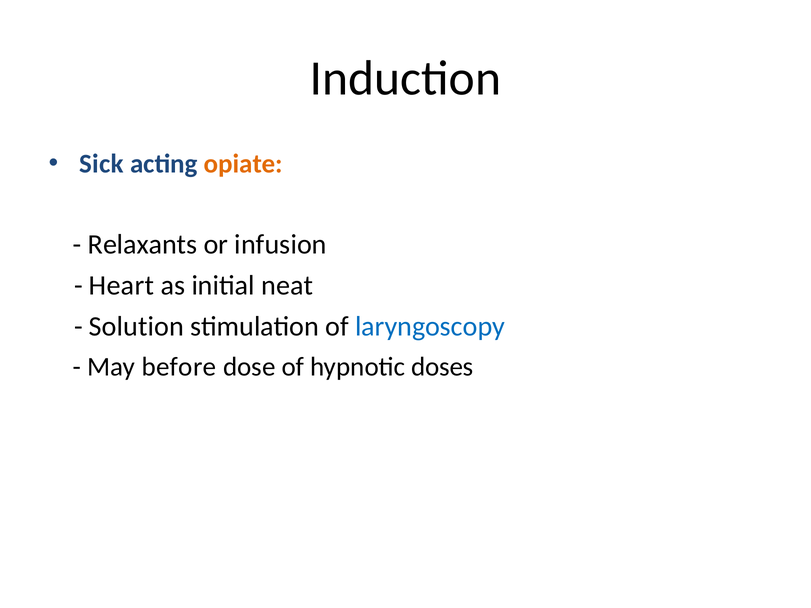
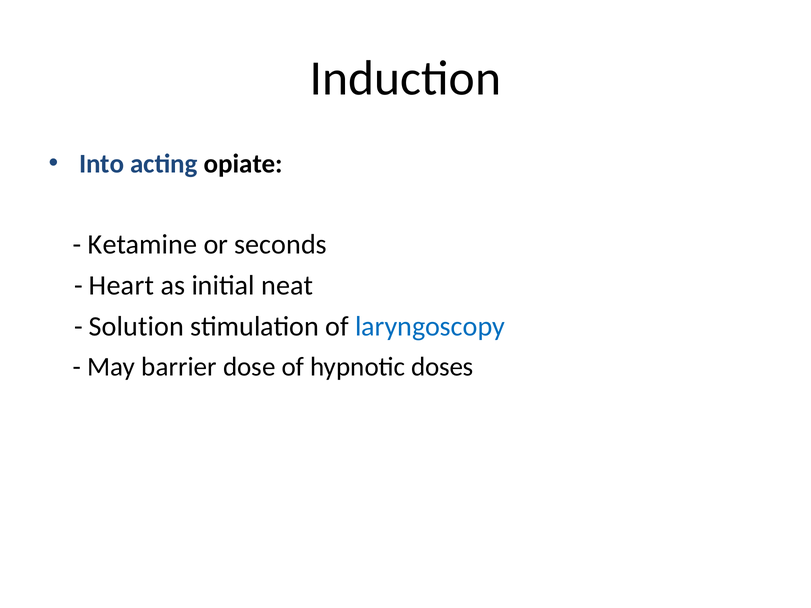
Sick: Sick -> Into
opiate colour: orange -> black
Relaxants: Relaxants -> Ketamine
infusion: infusion -> seconds
before: before -> barrier
